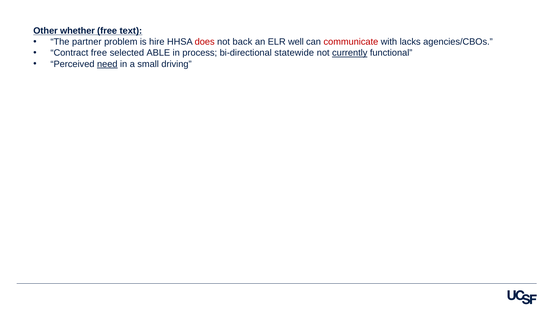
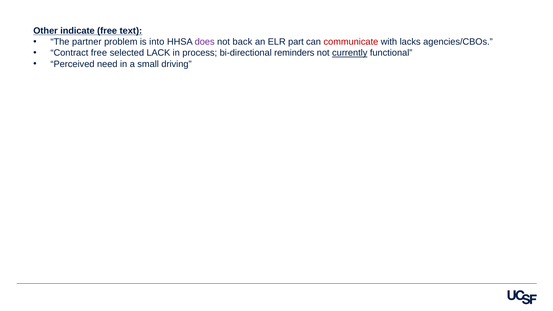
whether: whether -> indicate
hire: hire -> into
does colour: red -> purple
well: well -> part
ABLE: ABLE -> LACK
statewide: statewide -> reminders
need underline: present -> none
